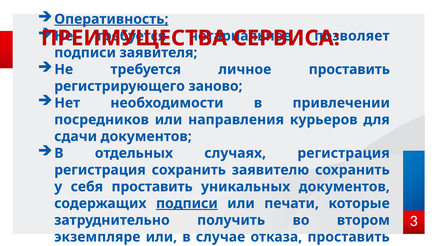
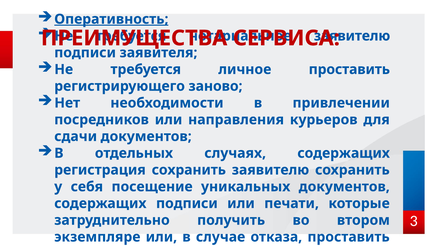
позволяет at (352, 36): позволяет -> заявителю
случаях регистрация: регистрация -> содержащих
себя проставить: проставить -> посещение
подписи at (187, 203) underline: present -> none
